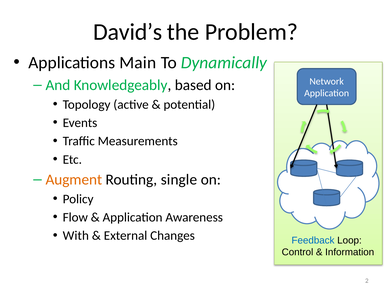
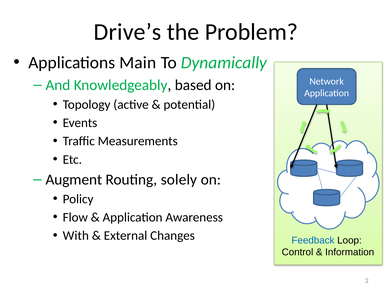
David’s: David’s -> Drive’s
Augment colour: orange -> black
single: single -> solely
